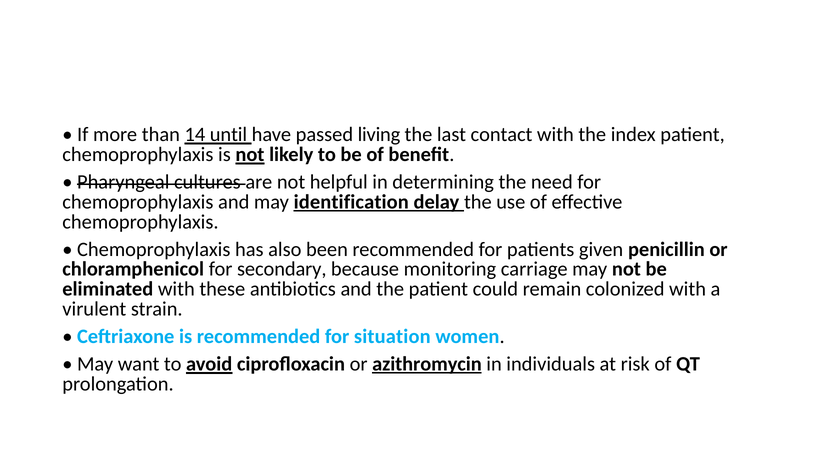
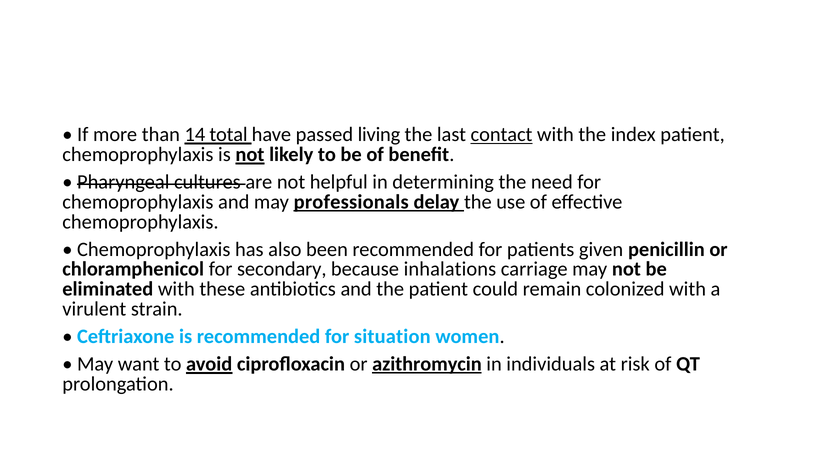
until: until -> total
contact underline: none -> present
identification: identification -> professionals
monitoring: monitoring -> inhalations
